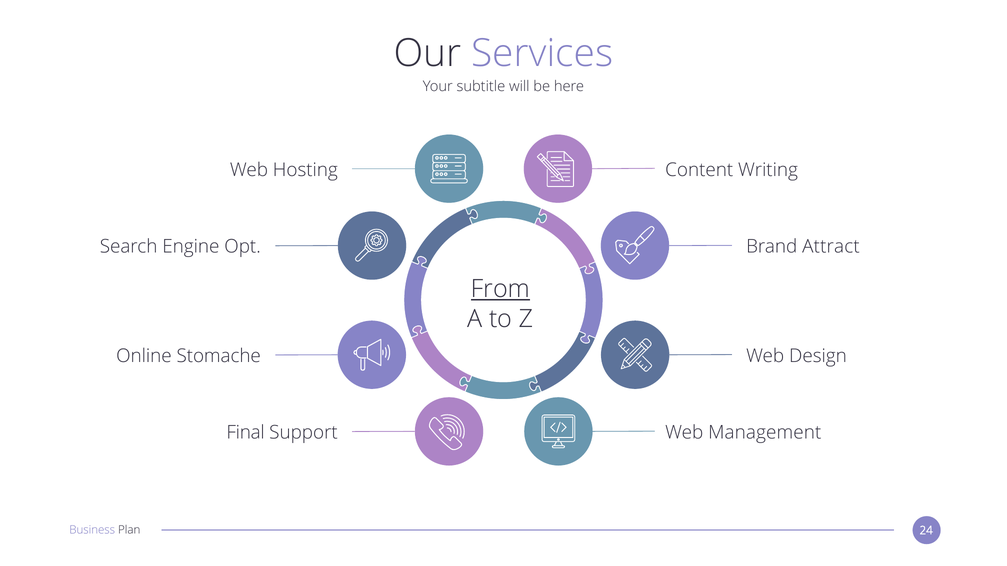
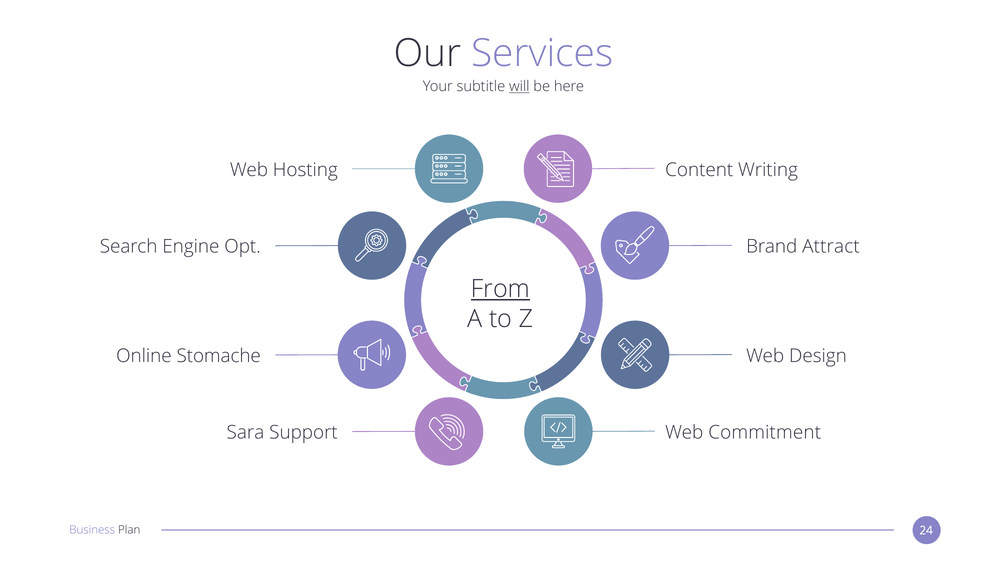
will underline: none -> present
Final: Final -> Sara
Management: Management -> Commitment
